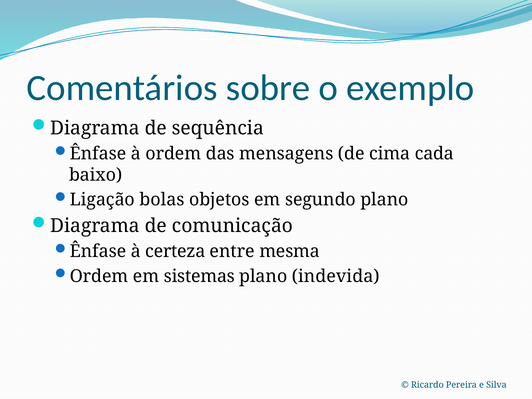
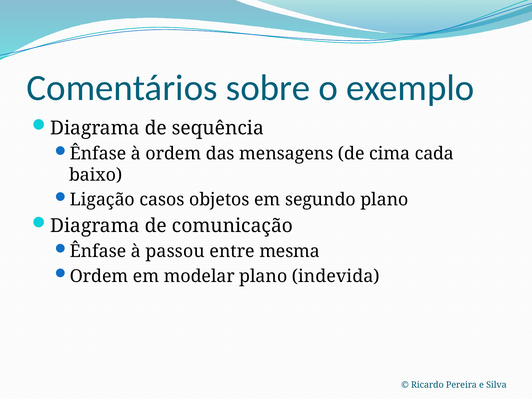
bolas: bolas -> casos
certeza: certeza -> passou
sistemas: sistemas -> modelar
